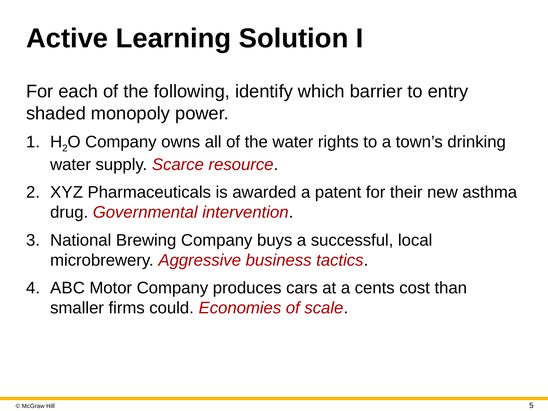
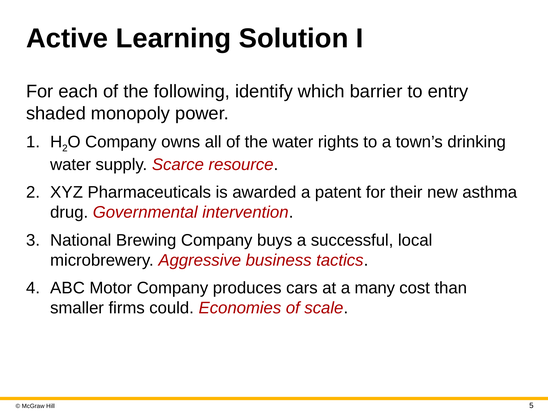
cents: cents -> many
